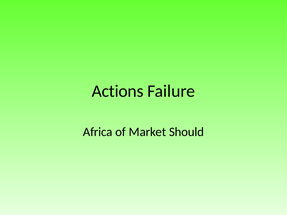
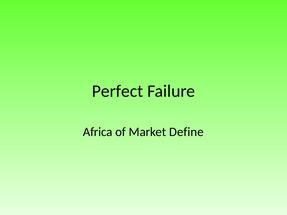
Actions: Actions -> Perfect
Should: Should -> Define
